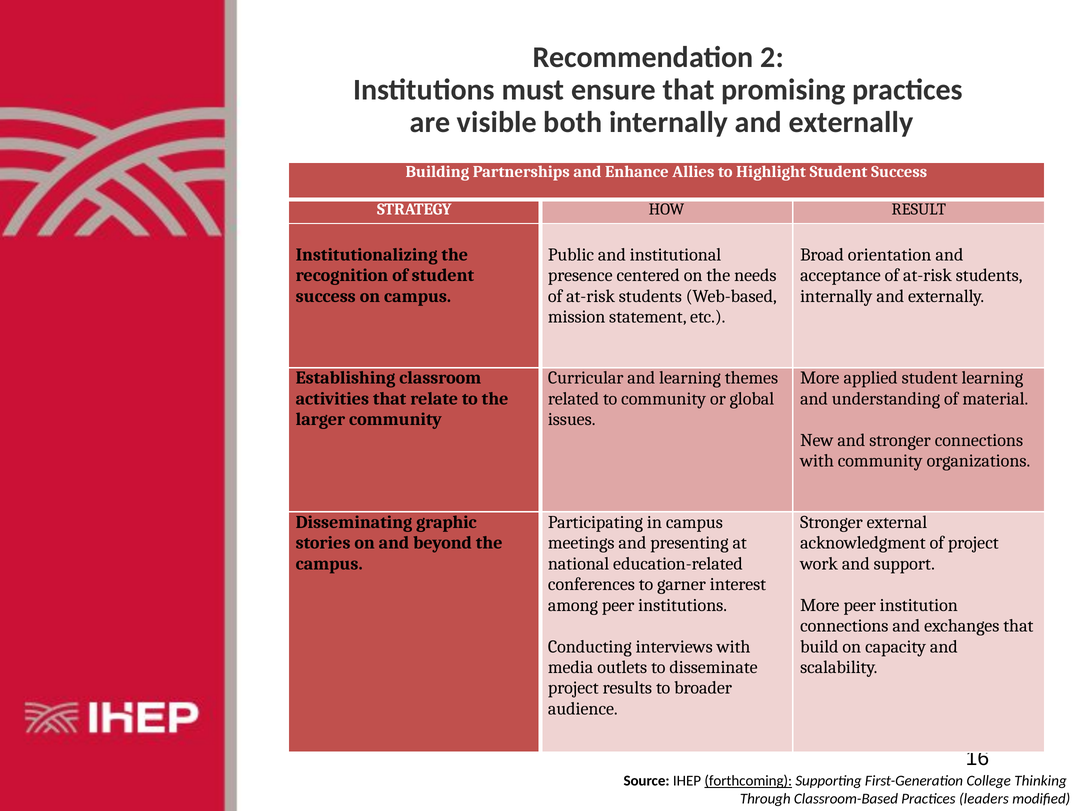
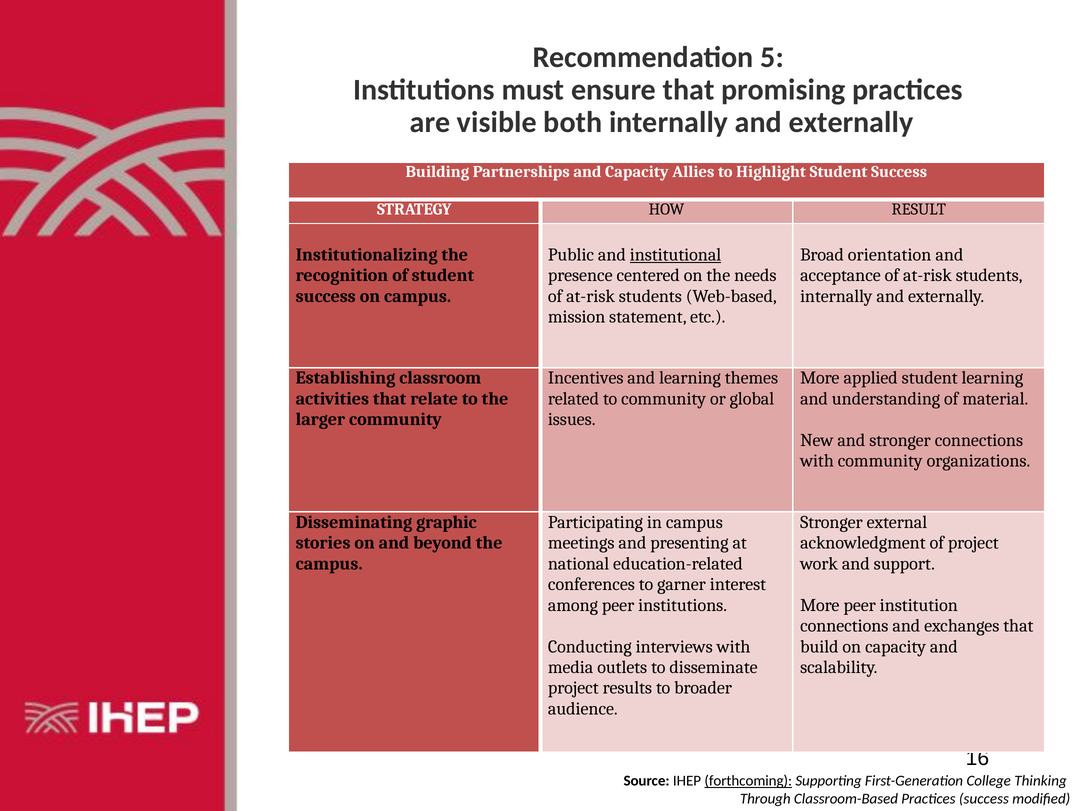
2: 2 -> 5
and Enhance: Enhance -> Capacity
institutional underline: none -> present
Curricular: Curricular -> Incentives
Practices leaders: leaders -> success
